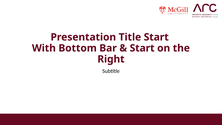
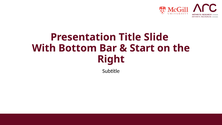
Title Start: Start -> Slide
